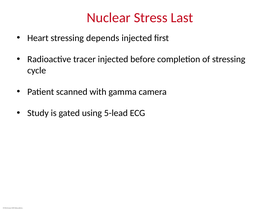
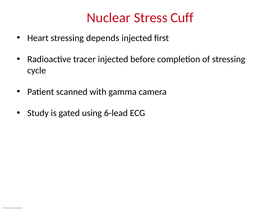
Last: Last -> Cuff
5-lead: 5-lead -> 6-lead
